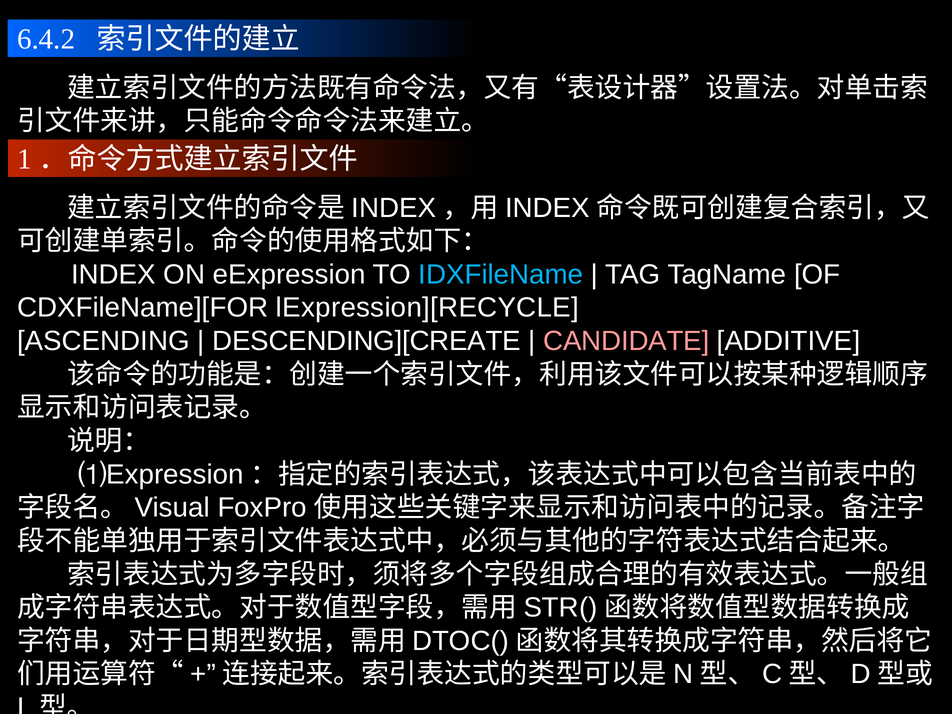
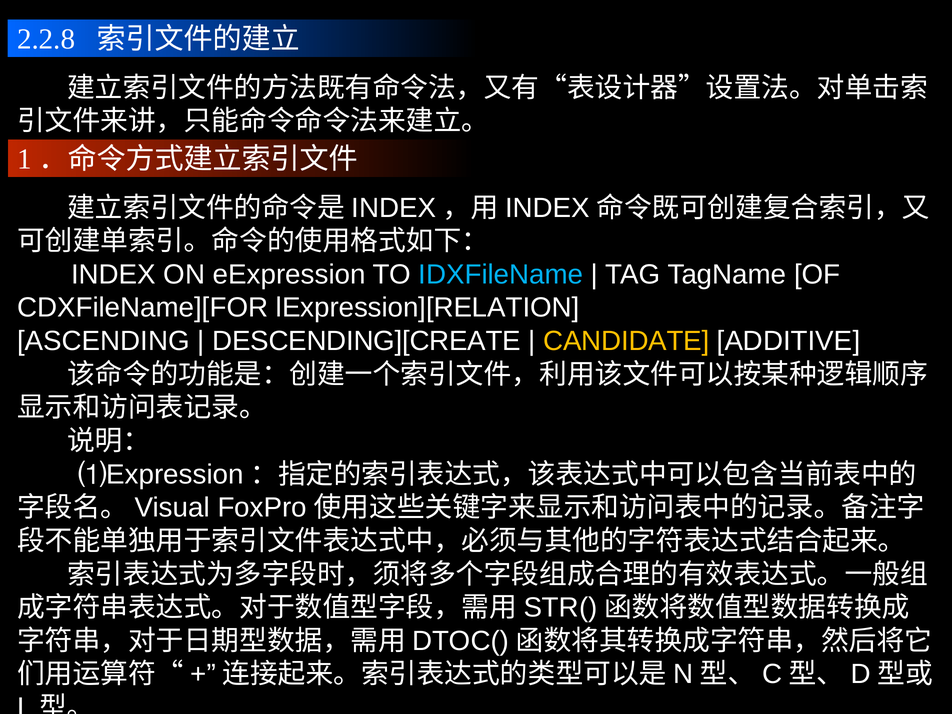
6.4.2: 6.4.2 -> 2.2.8
lExpression][RECYCLE: lExpression][RECYCLE -> lExpression][RELATION
CANDIDATE colour: pink -> yellow
